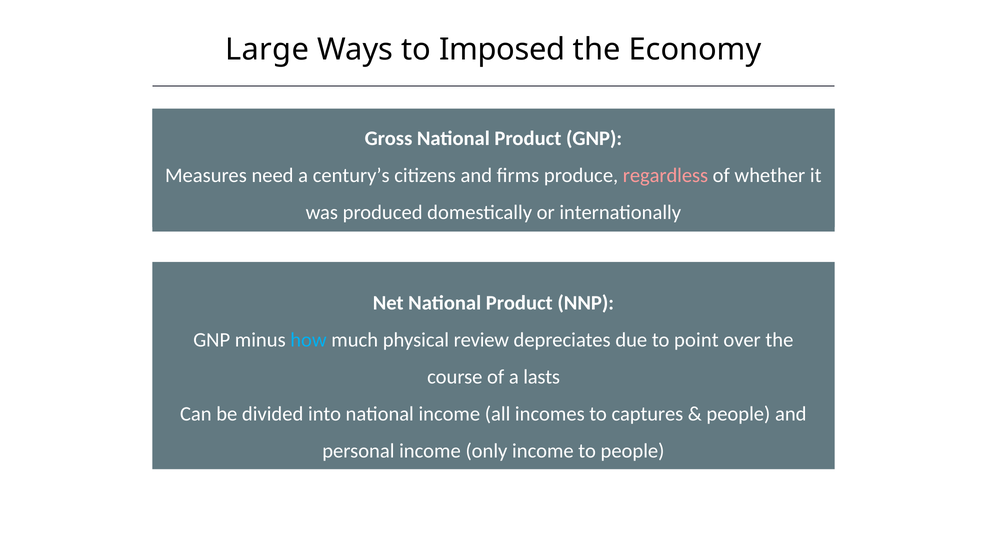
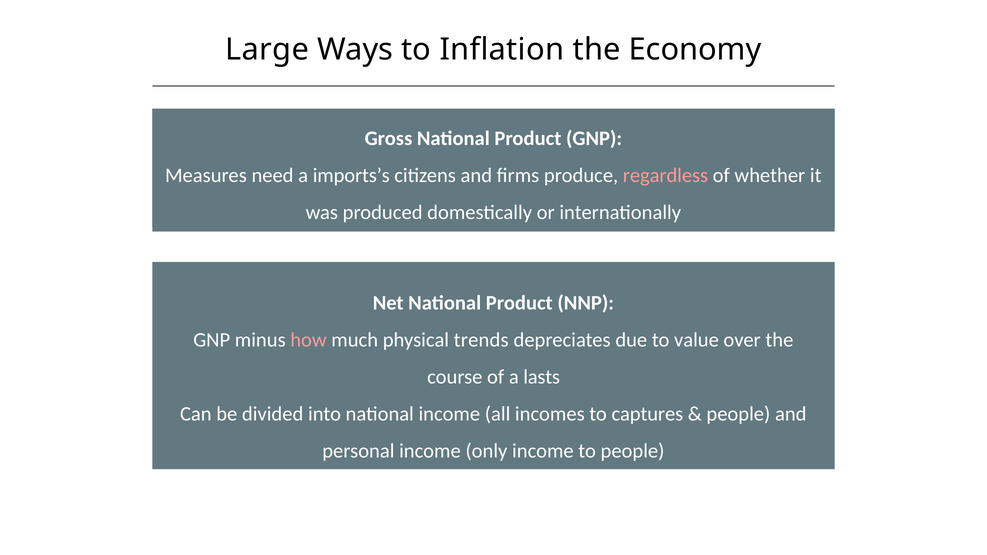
Imposed: Imposed -> Inflation
century’s: century’s -> imports’s
how colour: light blue -> pink
review: review -> trends
point: point -> value
